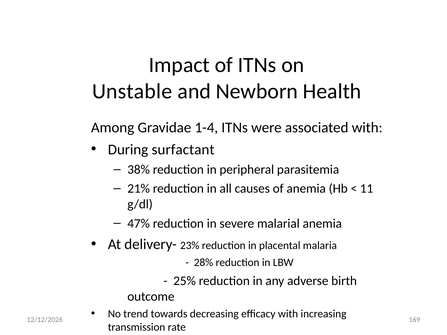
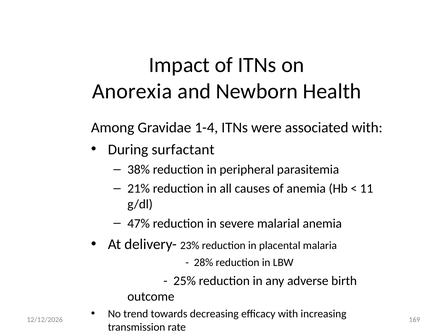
Unstable: Unstable -> Anorexia
